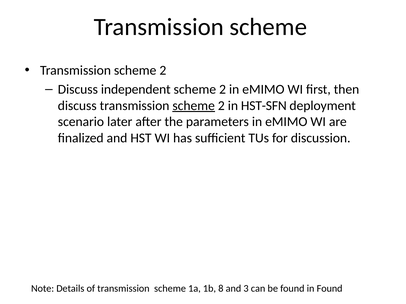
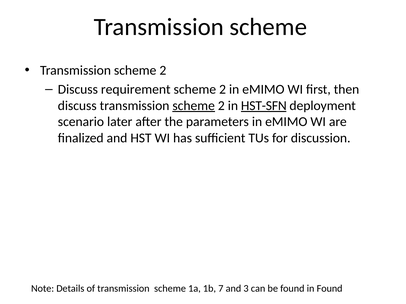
independent: independent -> requirement
HST-SFN underline: none -> present
8: 8 -> 7
